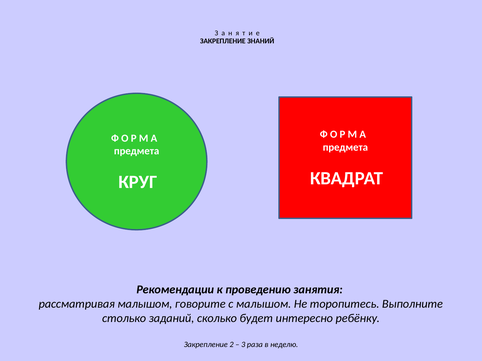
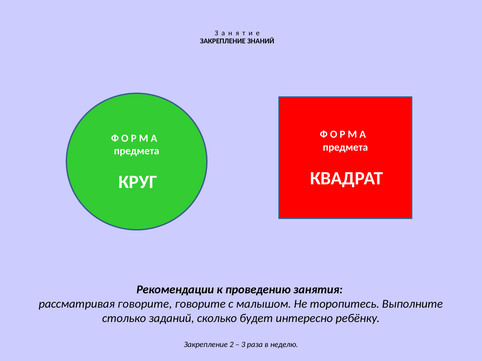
рассматривая малышом: малышом -> говорите
